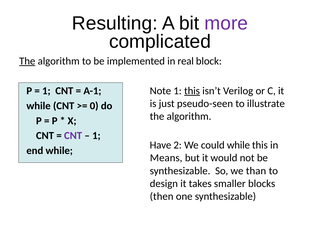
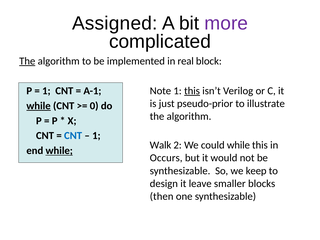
Resulting: Resulting -> Assigned
pseudo-seen: pseudo-seen -> pseudo-prior
while at (39, 106) underline: none -> present
CNT at (73, 136) colour: purple -> blue
Have: Have -> Walk
while at (59, 151) underline: none -> present
Means: Means -> Occurs
than: than -> keep
takes: takes -> leave
